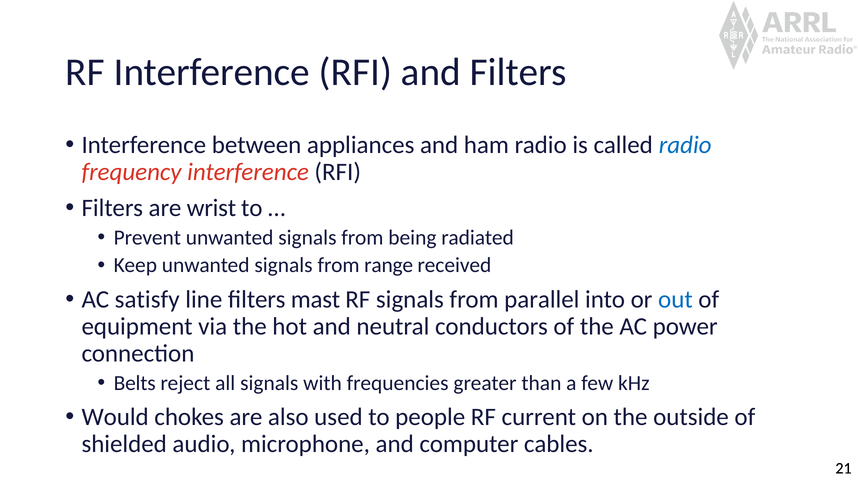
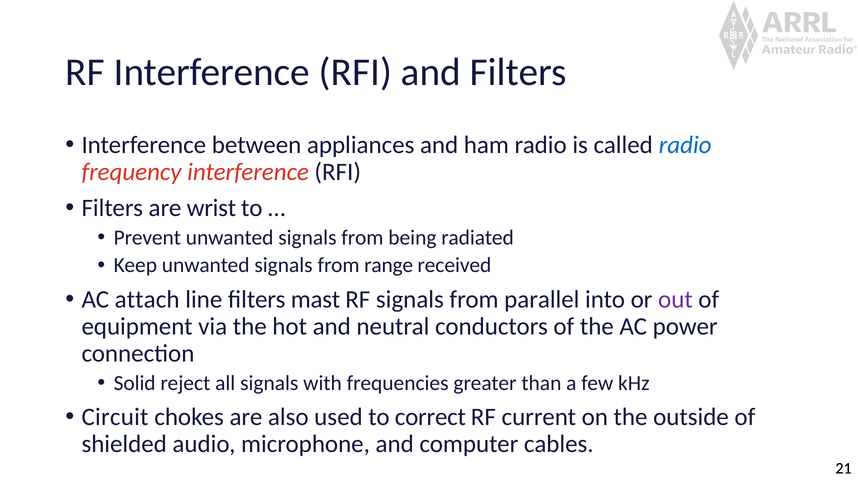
satisfy: satisfy -> attach
out colour: blue -> purple
Belts: Belts -> Solid
Would: Would -> Circuit
people: people -> correct
